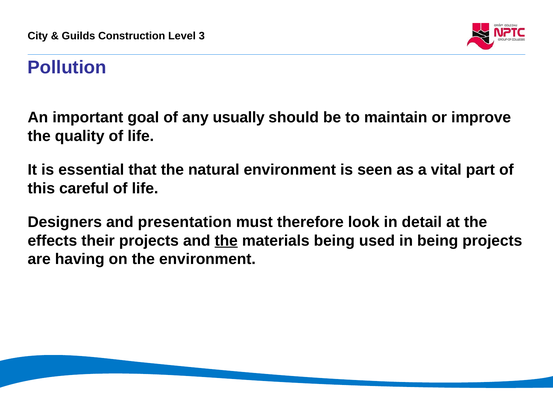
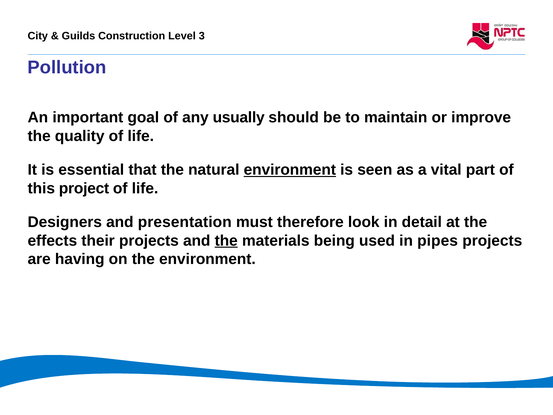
environment at (290, 170) underline: none -> present
careful: careful -> project
in being: being -> pipes
